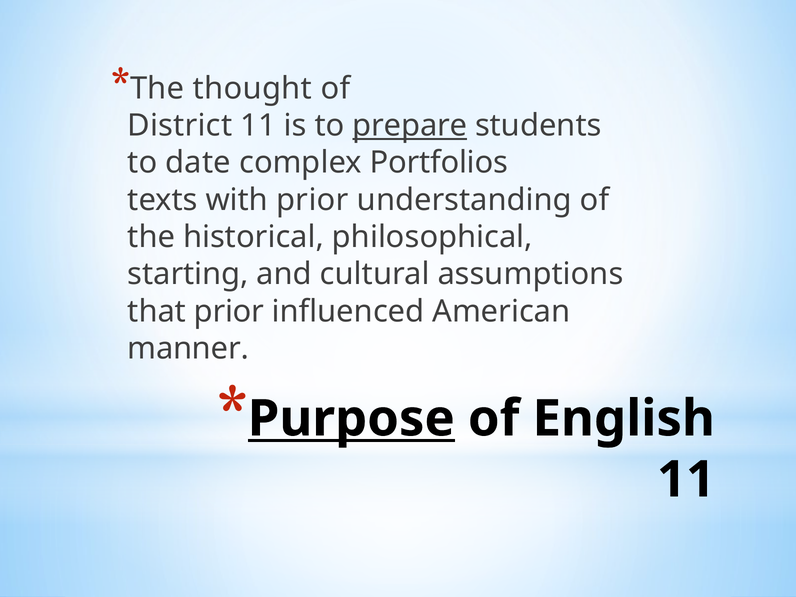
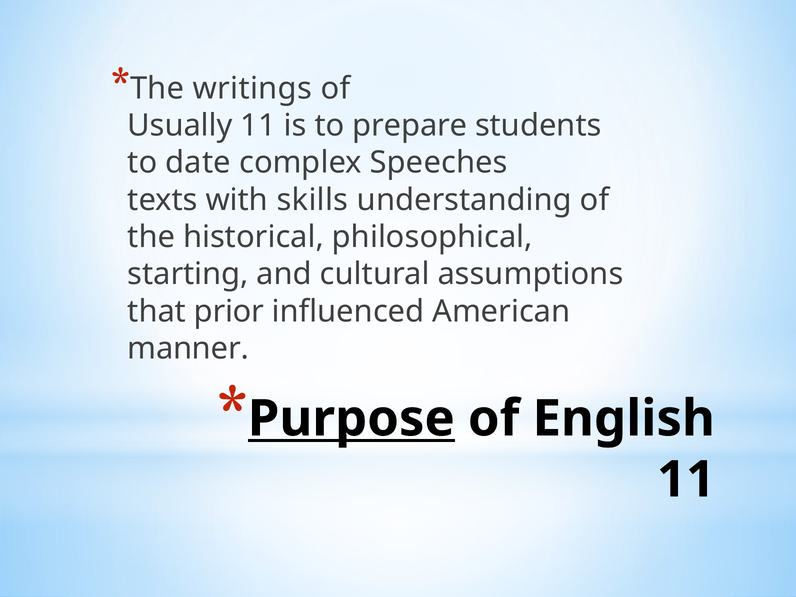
thought: thought -> writings
District: District -> Usually
prepare underline: present -> none
Portfolios: Portfolios -> Speeches
with prior: prior -> skills
